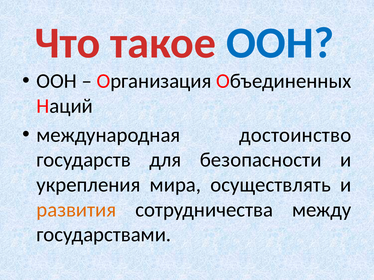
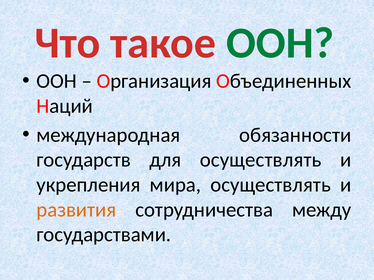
ООН at (280, 43) colour: blue -> green
достоинство: достоинство -> обязанности
для безопасности: безопасности -> осуществлять
